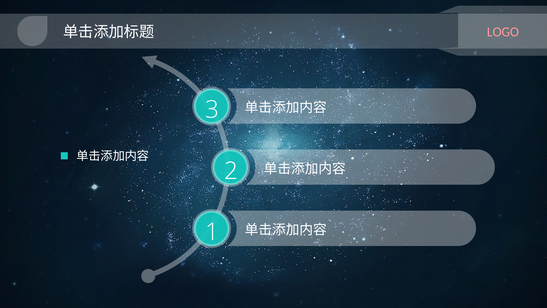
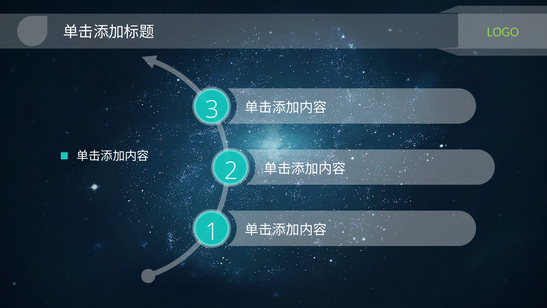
LOGO colour: pink -> light green
